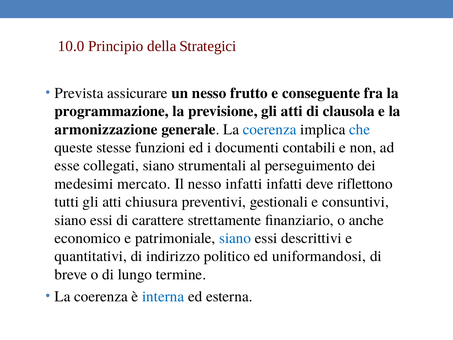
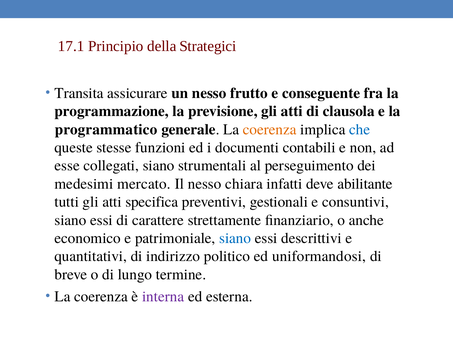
10.0: 10.0 -> 17.1
Prevista: Prevista -> Transita
armonizzazione: armonizzazione -> programmatico
coerenza at (270, 129) colour: blue -> orange
nesso infatti: infatti -> chiara
riflettono: riflettono -> abilitante
chiusura: chiusura -> specifica
interna colour: blue -> purple
